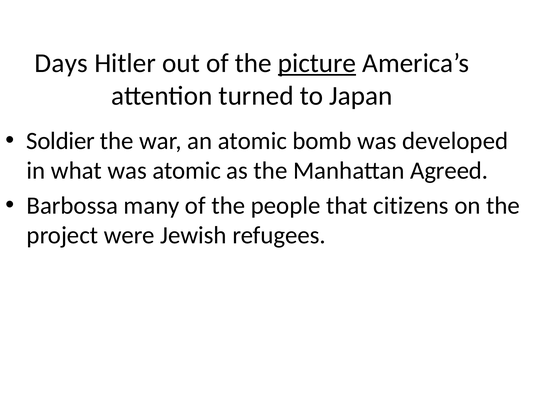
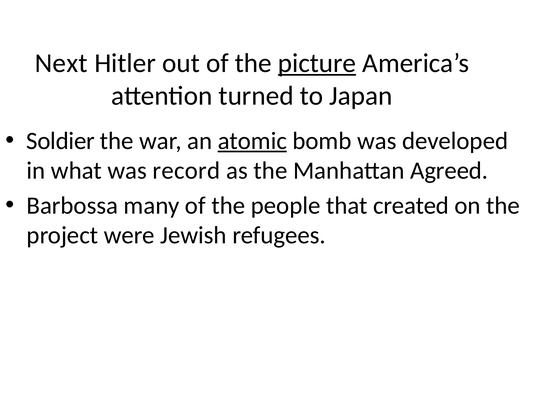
Days: Days -> Next
atomic at (252, 141) underline: none -> present
was atomic: atomic -> record
citizens: citizens -> created
